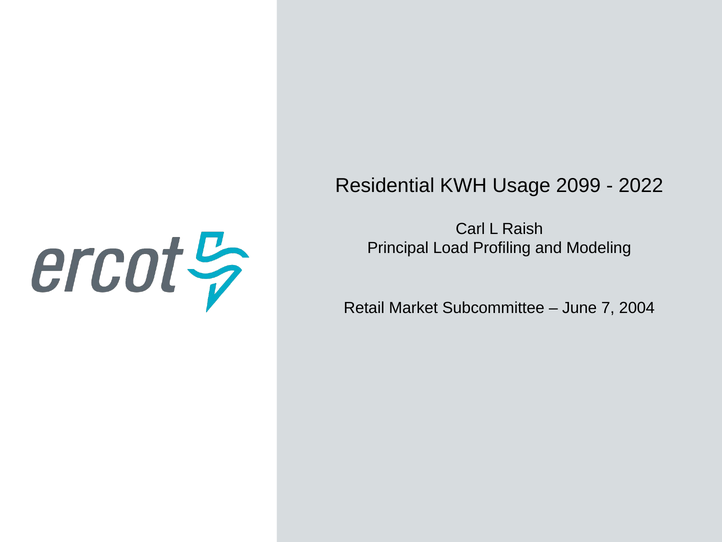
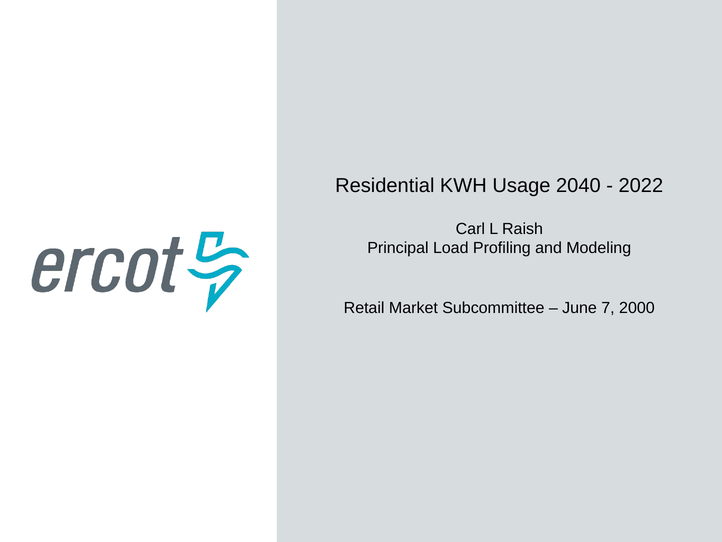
2099: 2099 -> 2040
2004: 2004 -> 2000
